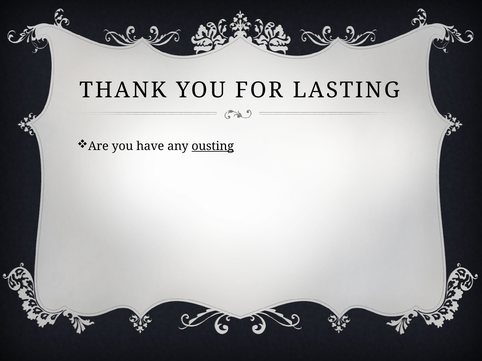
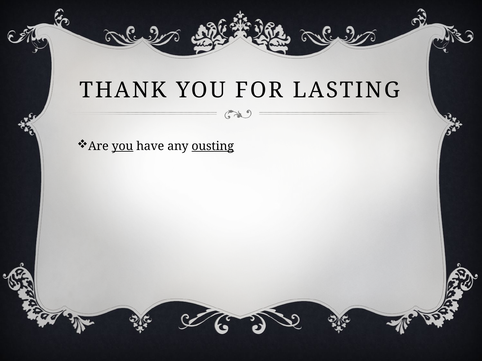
you at (122, 146) underline: none -> present
